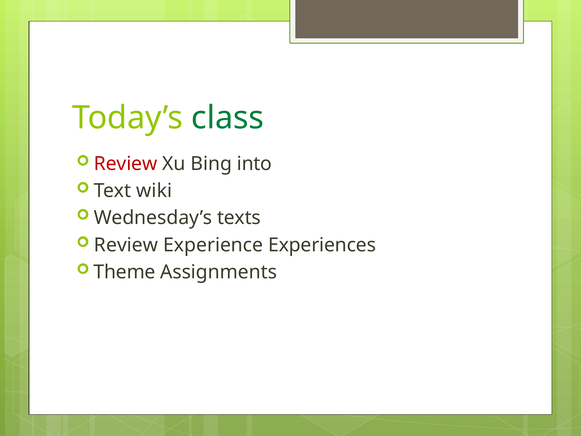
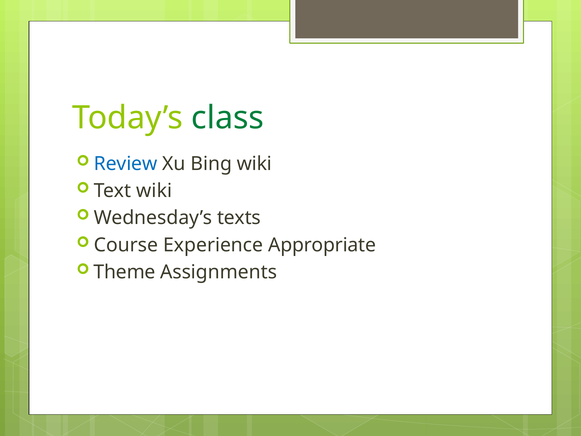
Review at (126, 164) colour: red -> blue
Bing into: into -> wiki
Review at (126, 245): Review -> Course
Experiences: Experiences -> Appropriate
